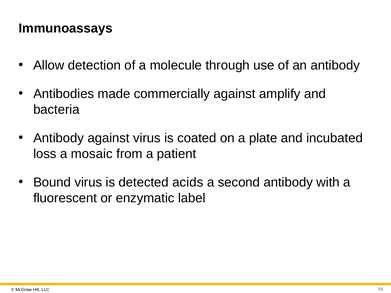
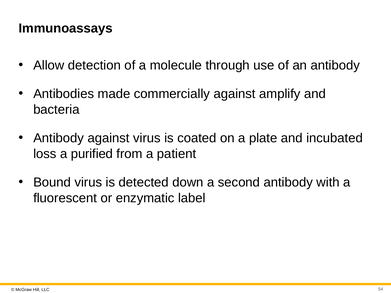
mosaic: mosaic -> purified
acids: acids -> down
